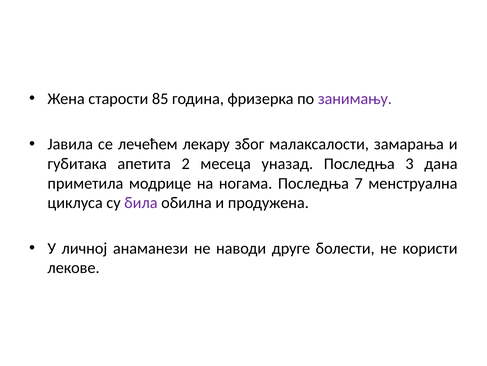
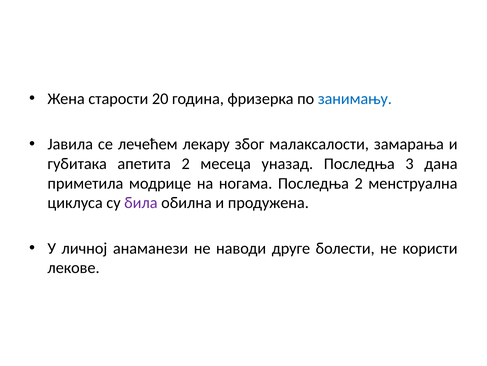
85: 85 -> 20
занимању colour: purple -> blue
Последња 7: 7 -> 2
